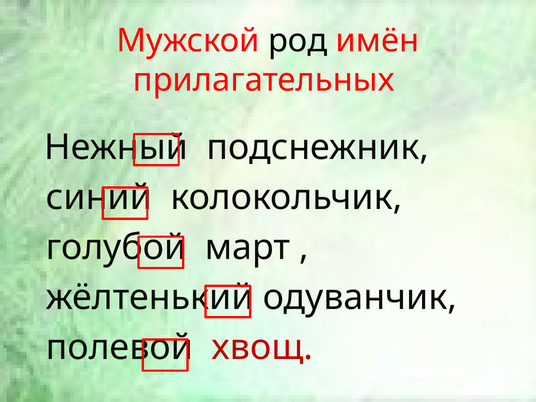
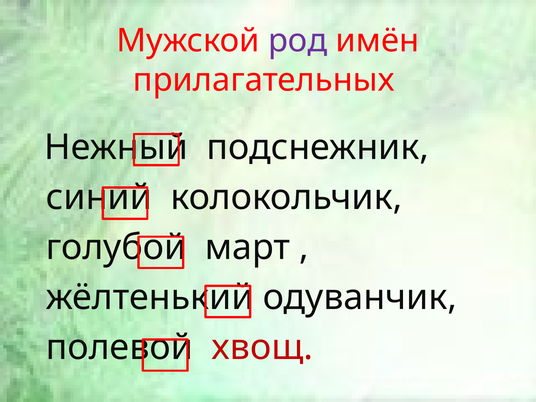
род colour: black -> purple
